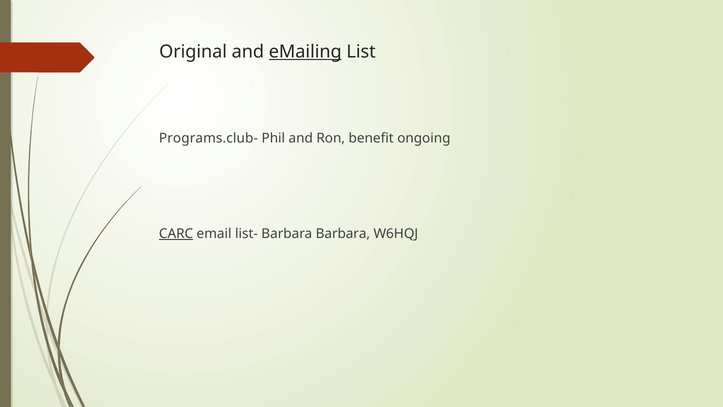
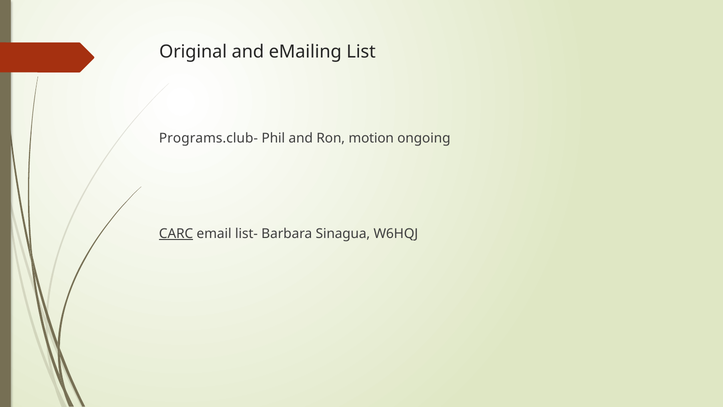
eMailing underline: present -> none
benefit: benefit -> motion
Barbara Barbara: Barbara -> Sinagua
